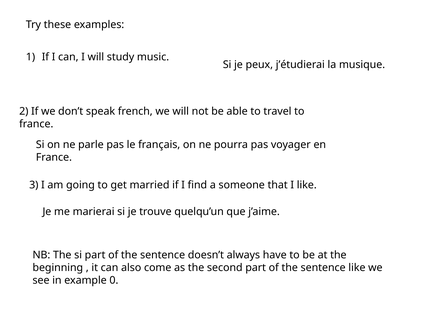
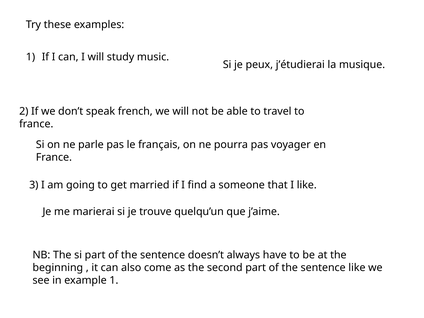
example 0: 0 -> 1
